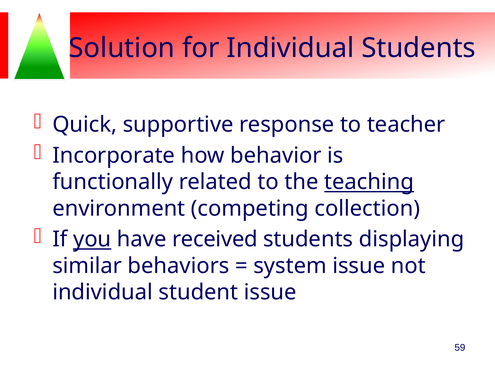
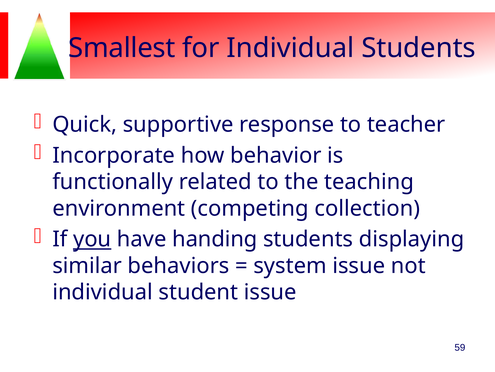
Solution: Solution -> Smallest
teaching underline: present -> none
received: received -> handing
